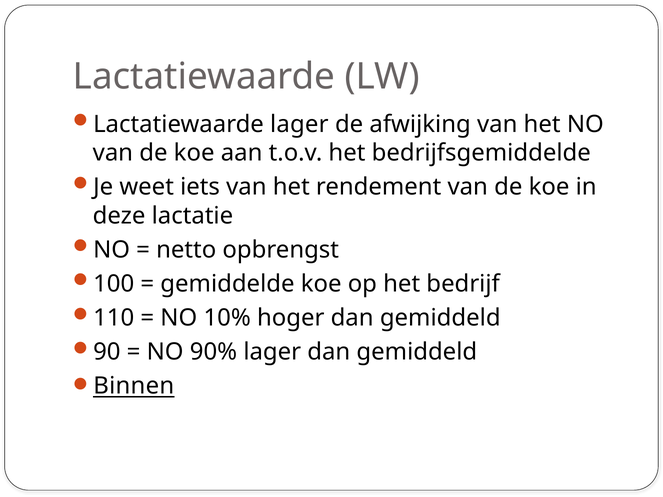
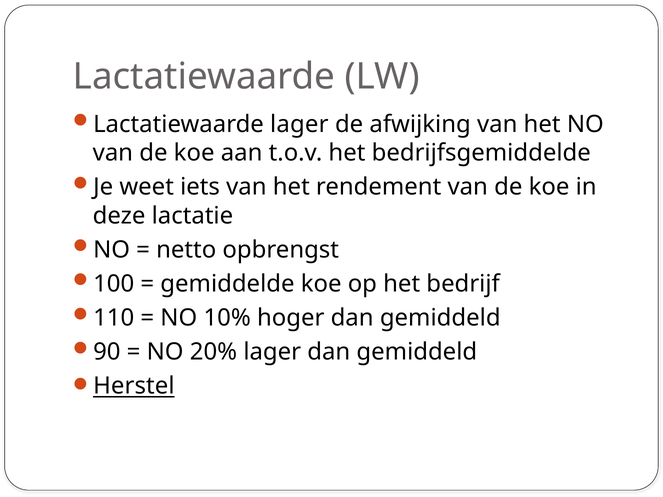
90%: 90% -> 20%
Binnen: Binnen -> Herstel
